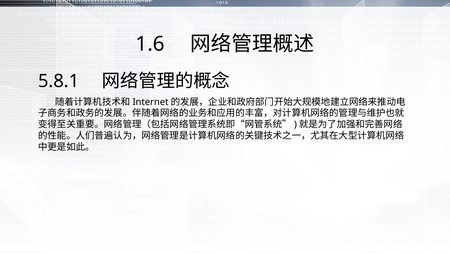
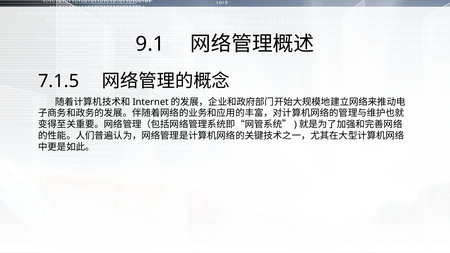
1.6: 1.6 -> 9.1
5.8.1: 5.8.1 -> 7.1.5
